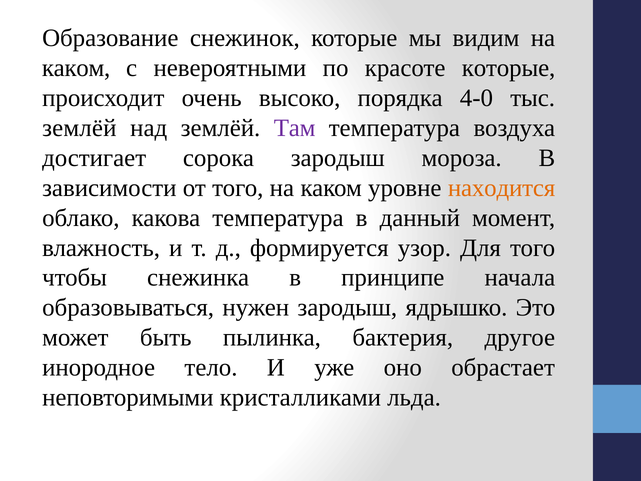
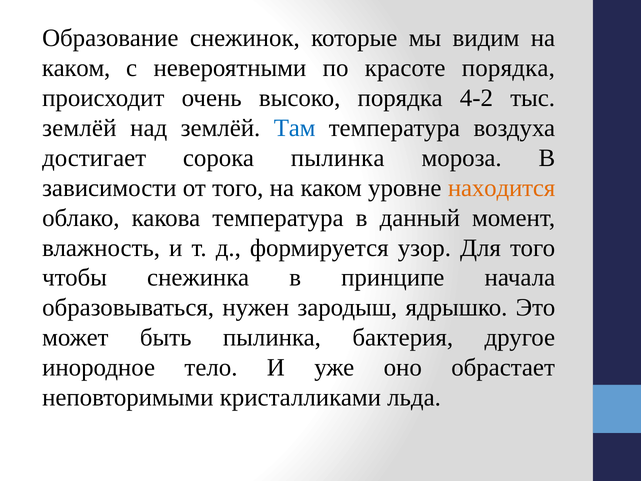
красоте которые: которые -> порядка
4-0: 4-0 -> 4-2
Там colour: purple -> blue
сорока зародыш: зародыш -> пылинка
